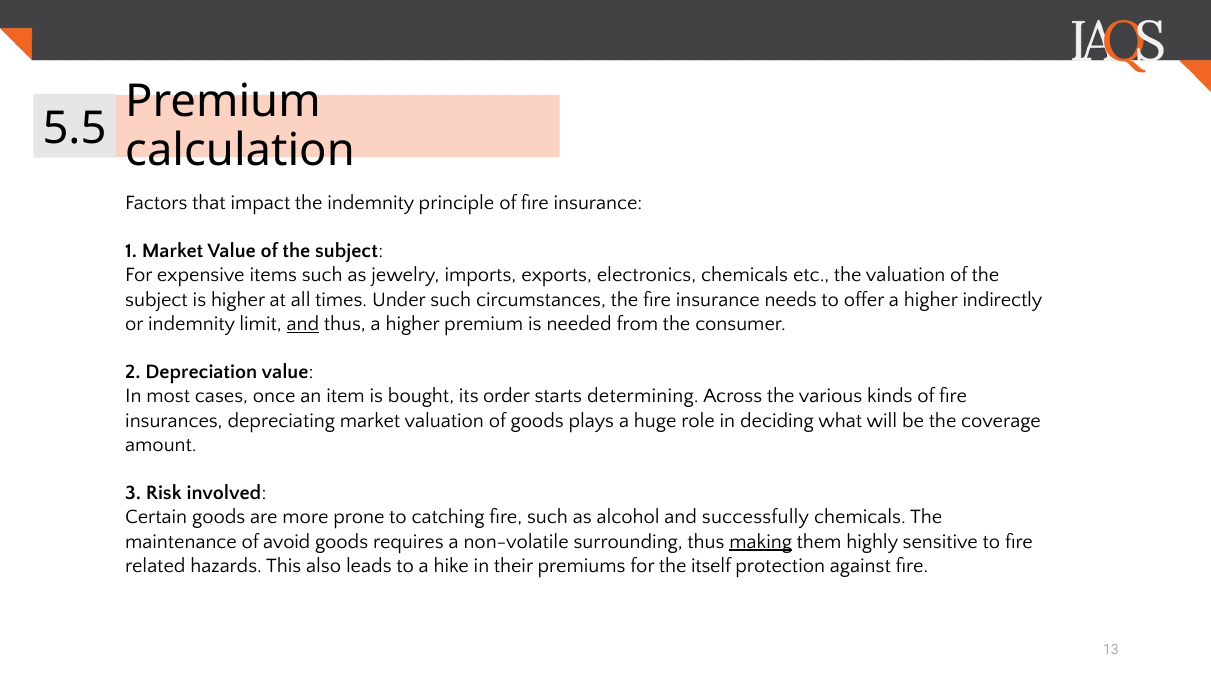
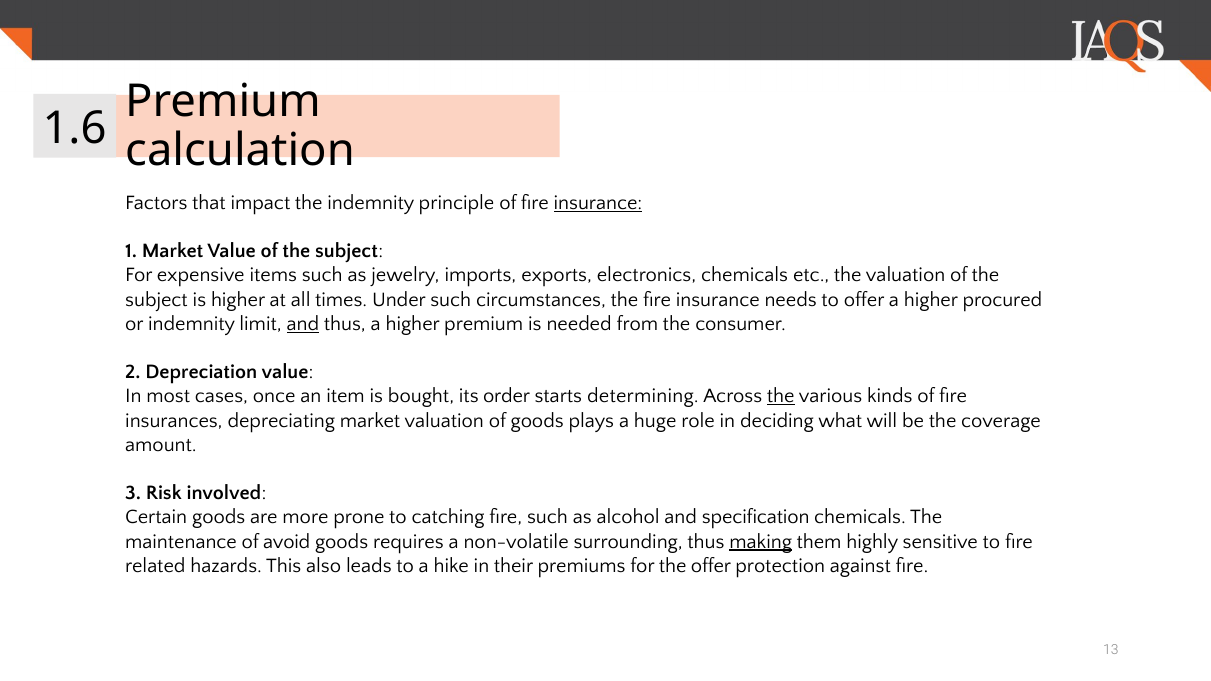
5.5: 5.5 -> 1.6
insurance at (598, 203) underline: none -> present
indirectly: indirectly -> procured
the at (781, 396) underline: none -> present
successfully: successfully -> specification
the itself: itself -> offer
